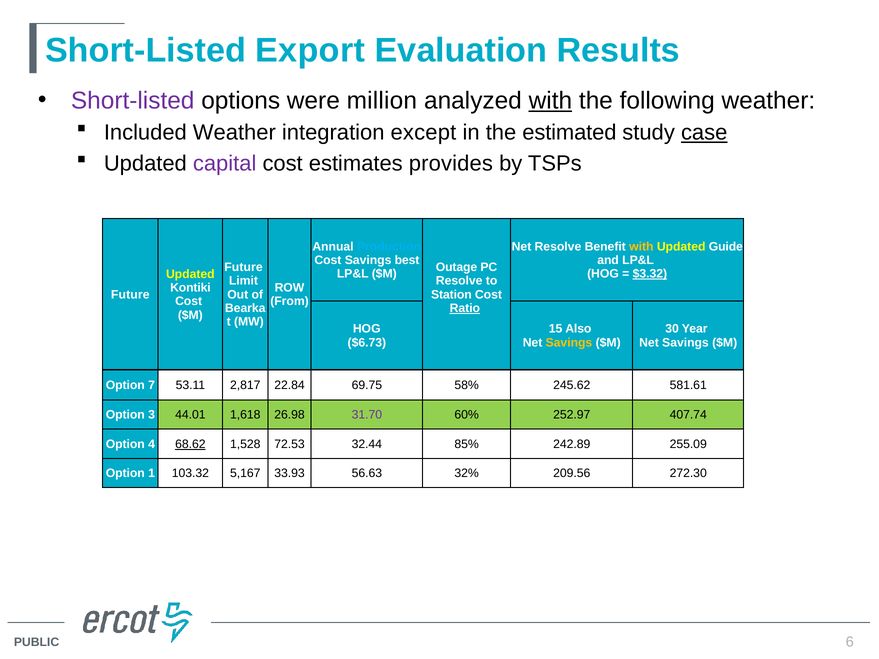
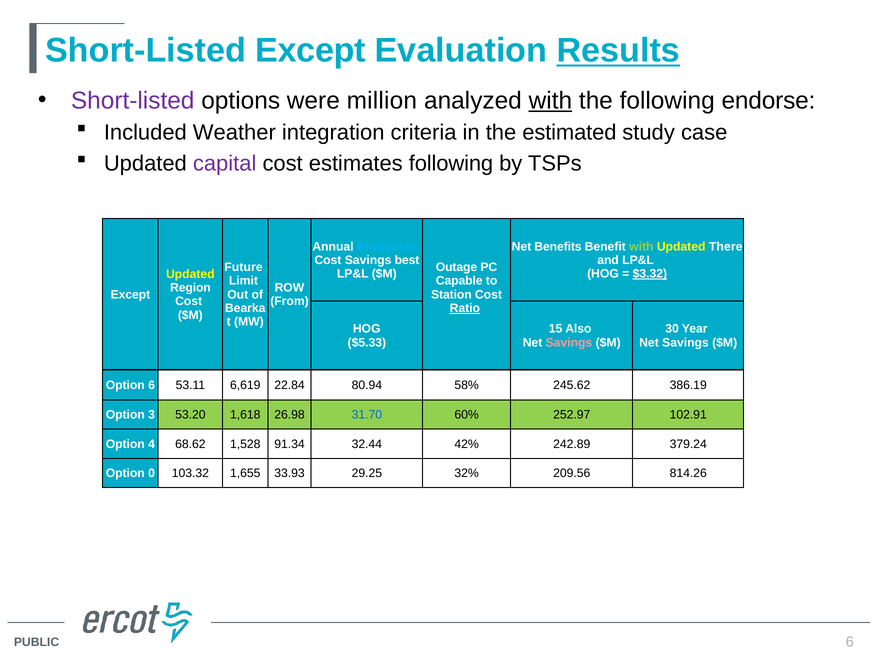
Short-Listed Export: Export -> Except
Results underline: none -> present
following weather: weather -> endorse
except: except -> criteria
case underline: present -> none
estimates provides: provides -> following
Net Resolve: Resolve -> Benefits
with at (641, 247) colour: yellow -> light green
Guide: Guide -> There
Resolve at (459, 281): Resolve -> Capable
Kontiki: Kontiki -> Region
Future at (130, 295): Future -> Except
$6.73: $6.73 -> $5.33
Savings at (569, 343) colour: yellow -> pink
Option 7: 7 -> 6
2,817: 2,817 -> 6,619
69.75: 69.75 -> 80.94
581.61: 581.61 -> 386.19
44.01: 44.01 -> 53.20
31.70 colour: purple -> blue
407.74: 407.74 -> 102.91
68.62 underline: present -> none
72.53: 72.53 -> 91.34
85%: 85% -> 42%
255.09: 255.09 -> 379.24
1: 1 -> 0
5,167: 5,167 -> 1,655
56.63: 56.63 -> 29.25
272.30: 272.30 -> 814.26
